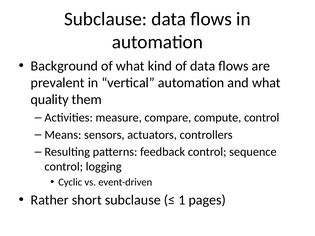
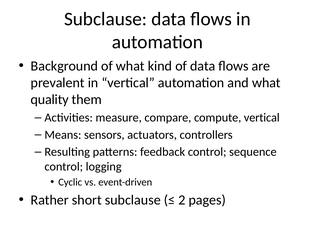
compute control: control -> vertical
1: 1 -> 2
